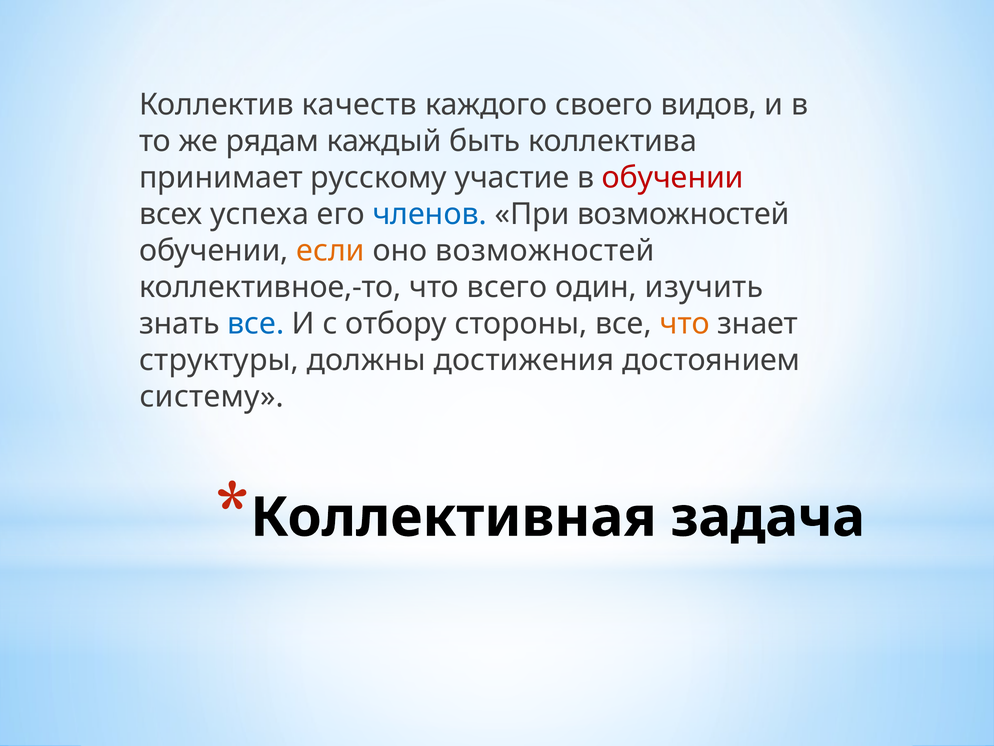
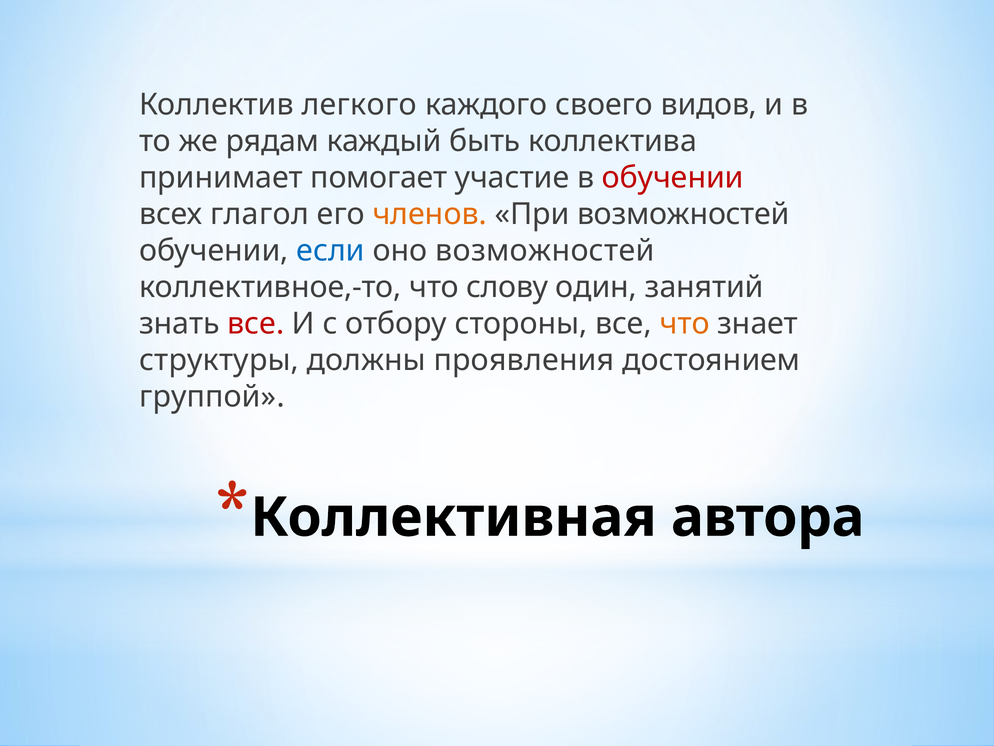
качеств: качеств -> легкого
русскому: русскому -> помогает
успеха: успеха -> глагол
членов colour: blue -> orange
если colour: orange -> blue
всего: всего -> слову
изучить: изучить -> занятий
все at (256, 323) colour: blue -> red
достижения: достижения -> проявления
систему: систему -> группой
задача: задача -> автора
